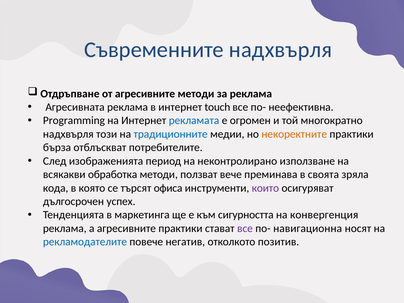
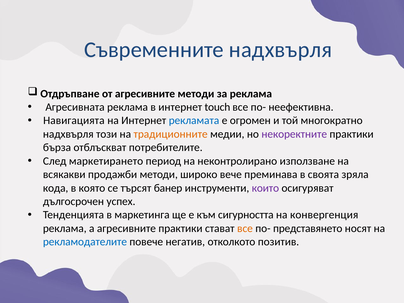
Programming: Programming -> Навигацията
традиционните colour: blue -> orange
некоректните colour: orange -> purple
изображенията: изображенията -> маркетирането
обработка: обработка -> продажби
ползват: ползват -> широко
офиса: офиса -> банер
все at (245, 228) colour: purple -> orange
навигационна: навигационна -> представянето
